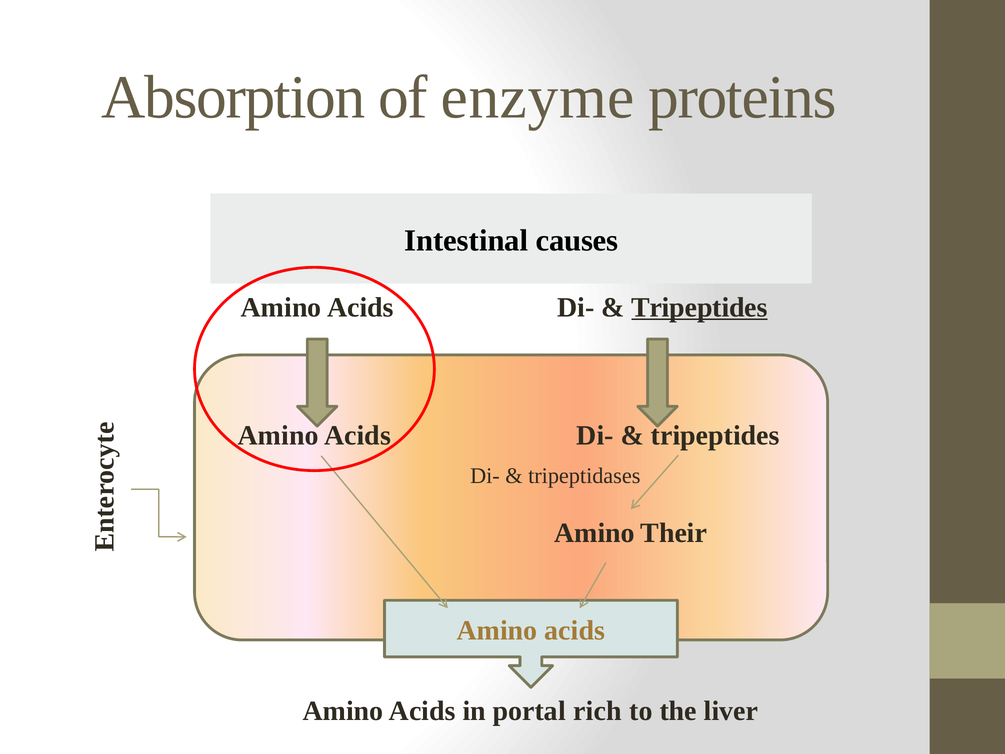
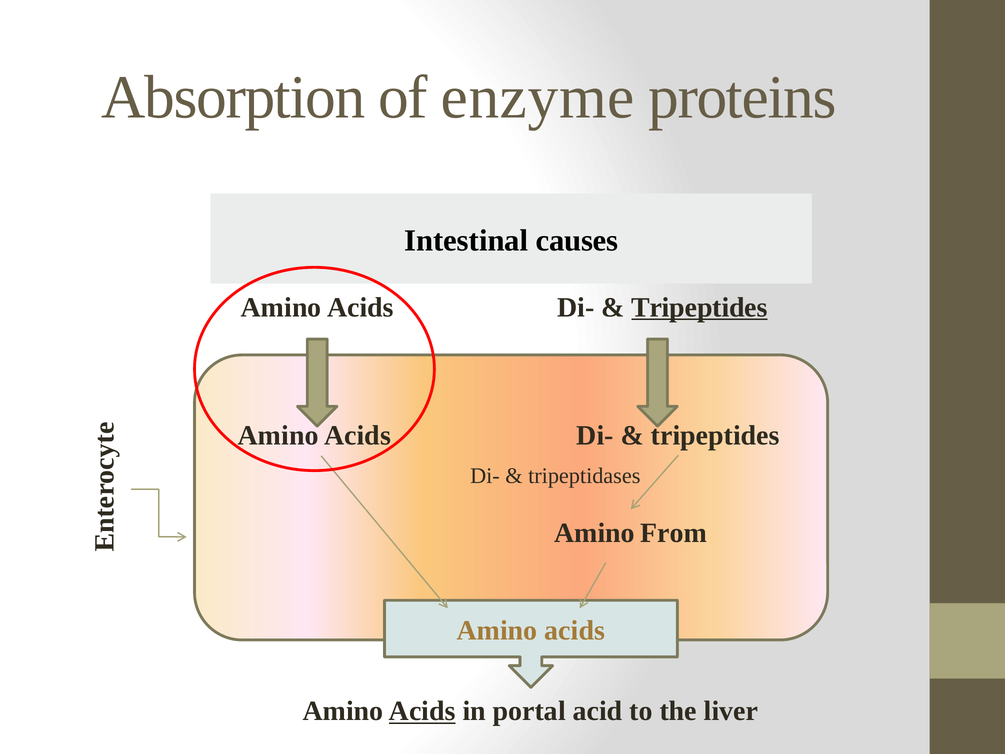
Their: Their -> From
Acids at (422, 711) underline: none -> present
rich: rich -> acid
